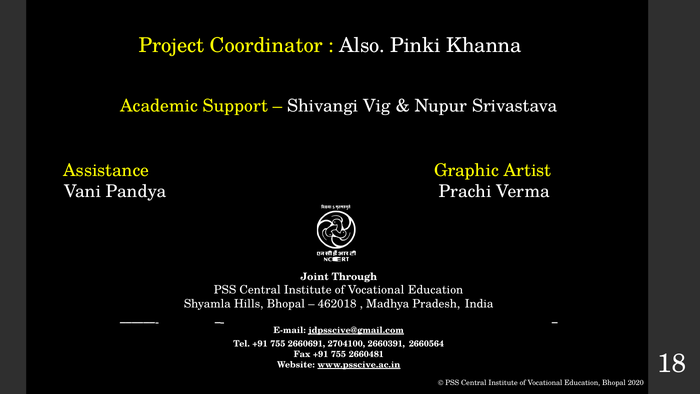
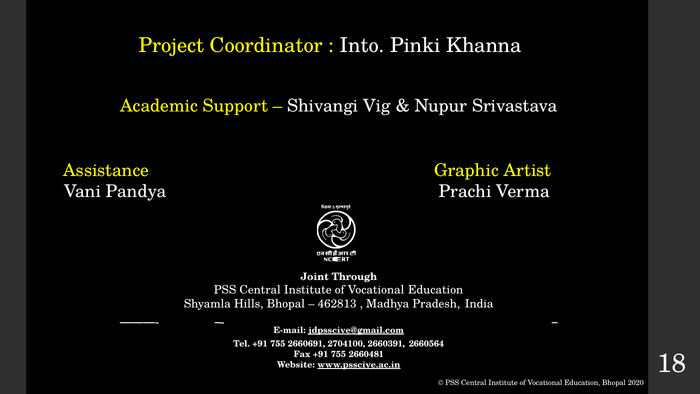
Also: Also -> Into
462018: 462018 -> 462813
